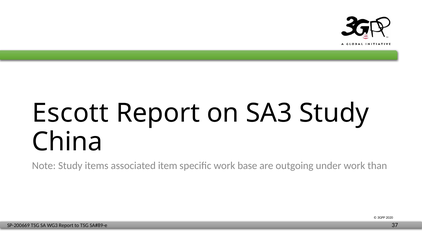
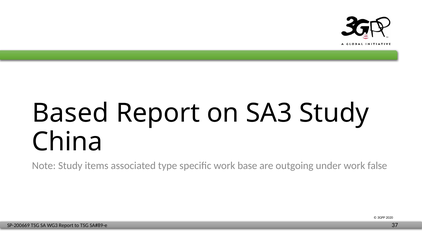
Escott: Escott -> Based
item: item -> type
than: than -> false
